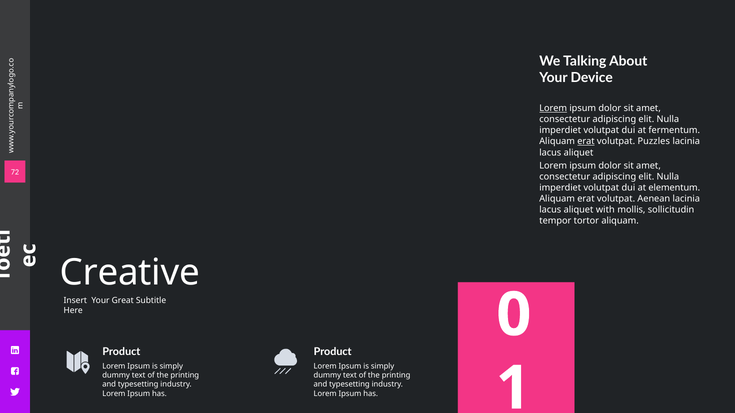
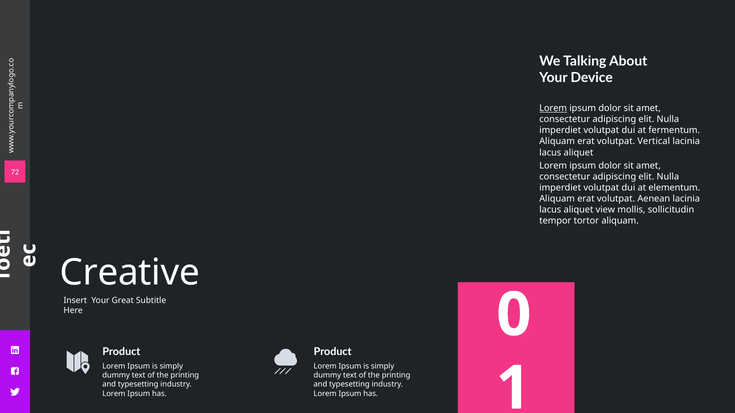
erat at (586, 142) underline: present -> none
Puzzles: Puzzles -> Vertical
with: with -> view
